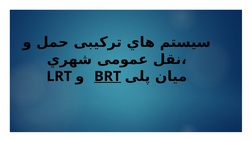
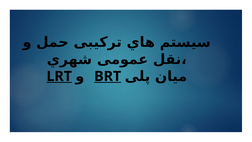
LRT underline: none -> present
